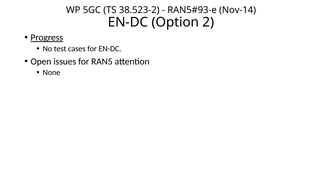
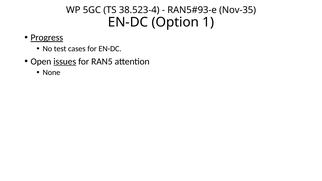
38.523-2: 38.523-2 -> 38.523-4
Nov-14: Nov-14 -> Nov-35
2: 2 -> 1
issues underline: none -> present
